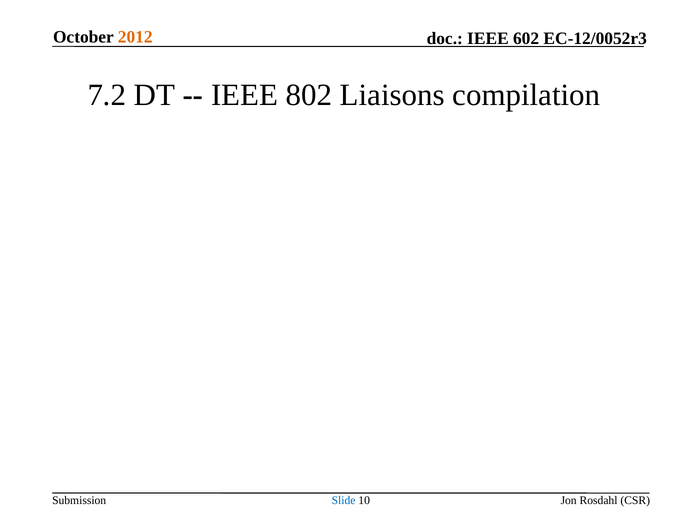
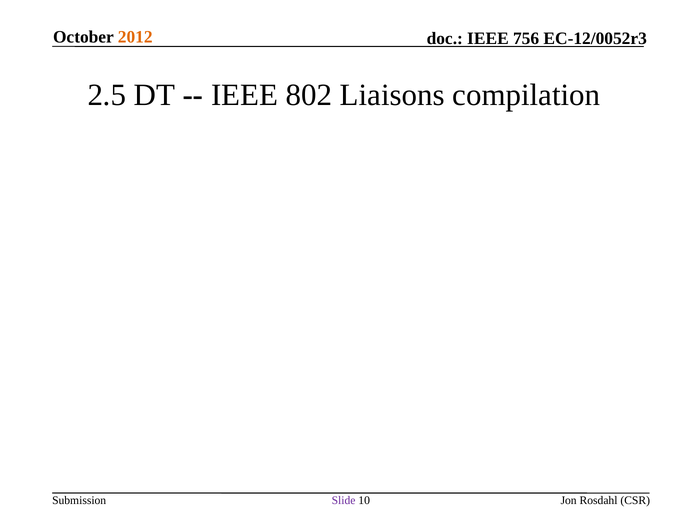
602: 602 -> 756
7.2: 7.2 -> 2.5
Slide colour: blue -> purple
